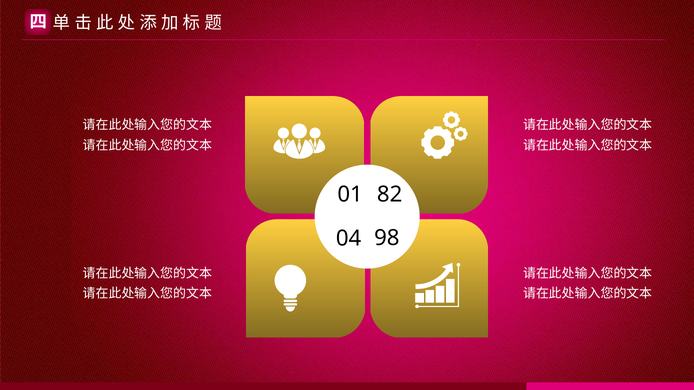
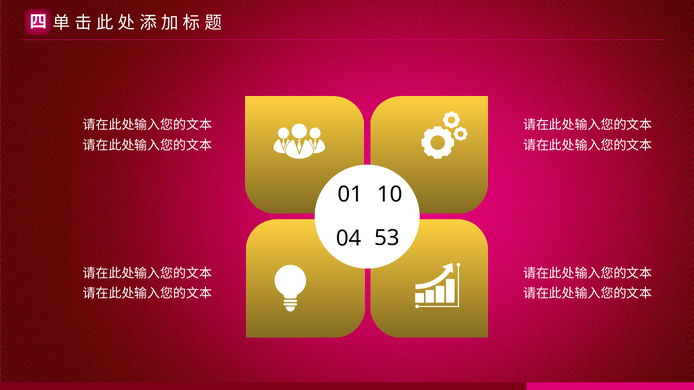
82: 82 -> 10
98: 98 -> 53
